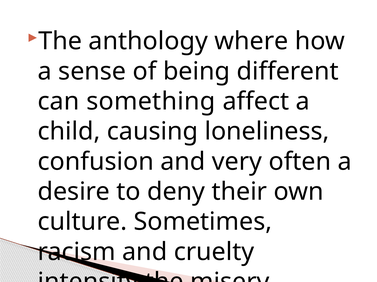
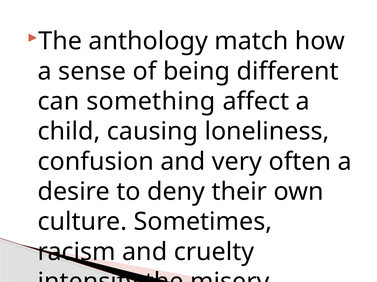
where: where -> match
